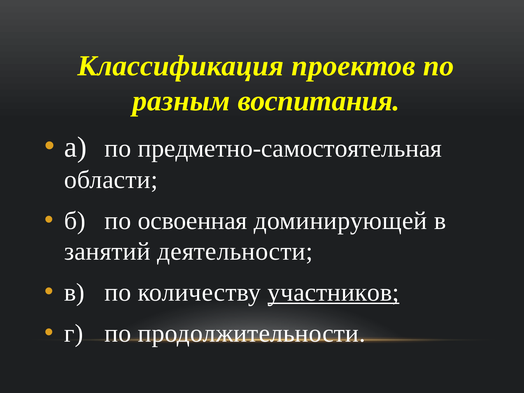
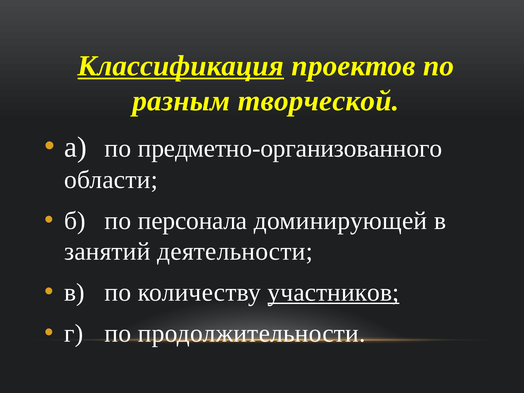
Классификация underline: none -> present
воспитания: воспитания -> творческой
предметно-самостоятельная: предметно-самостоятельная -> предметно-организованного
освоенная: освоенная -> персонала
